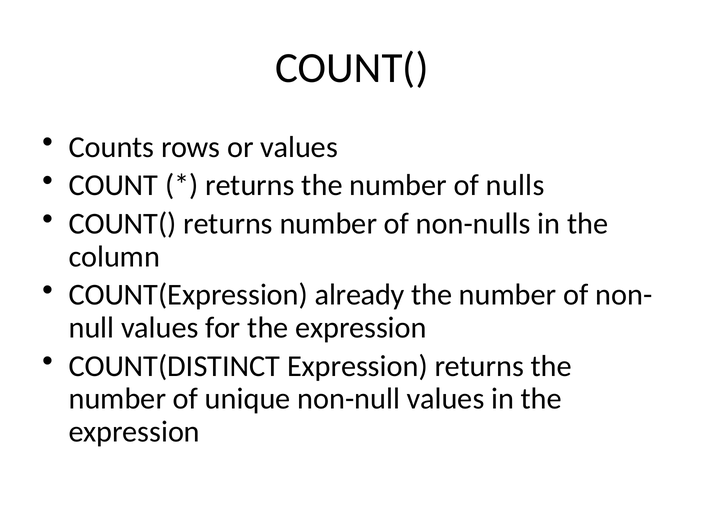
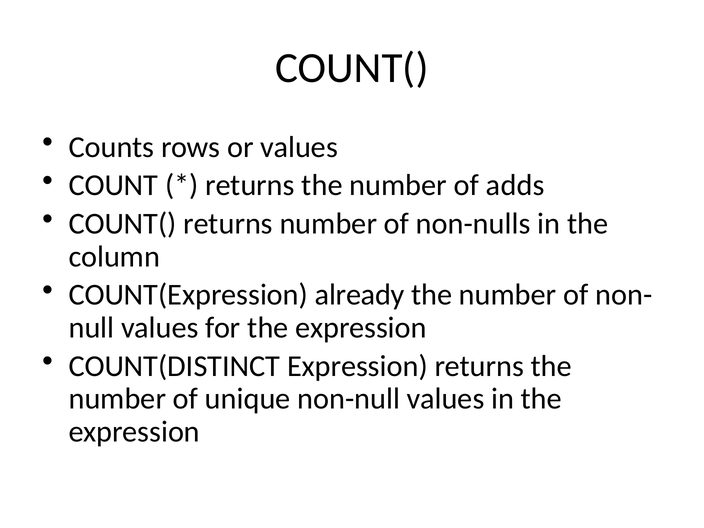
nulls: nulls -> adds
